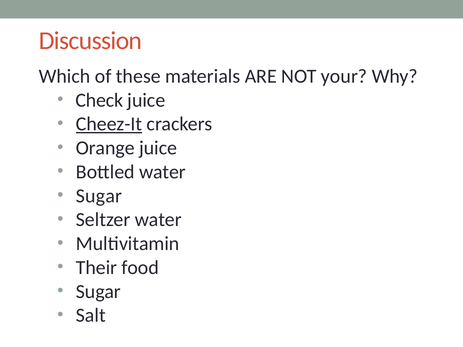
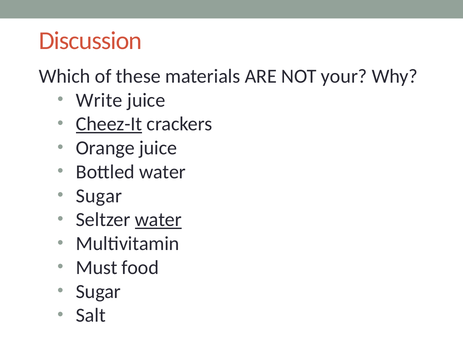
Check: Check -> Write
water at (158, 220) underline: none -> present
Their: Their -> Must
